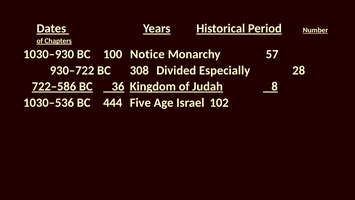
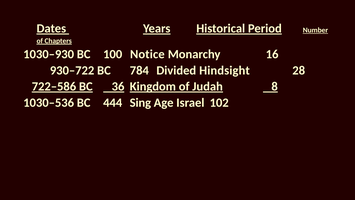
57: 57 -> 16
308: 308 -> 784
Especially: Especially -> Hindsight
Five: Five -> Sing
